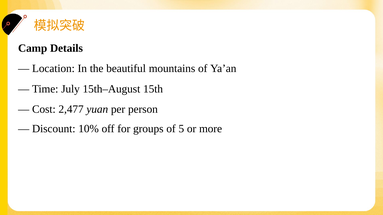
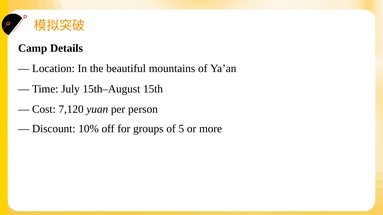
2,477: 2,477 -> 7,120
